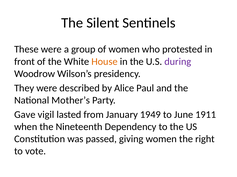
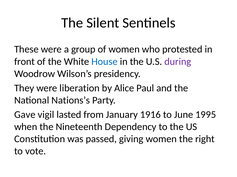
House colour: orange -> blue
described: described -> liberation
Mother’s: Mother’s -> Nations’s
1949: 1949 -> 1916
1911: 1911 -> 1995
